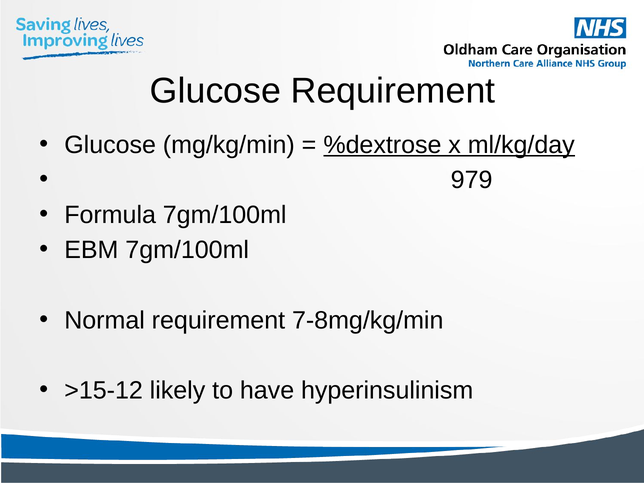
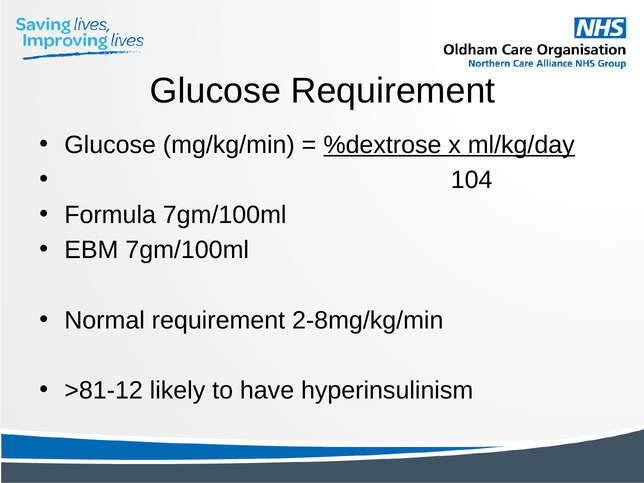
979: 979 -> 104
7-8mg/kg/min: 7-8mg/kg/min -> 2-8mg/kg/min
>15-12: >15-12 -> >81-12
